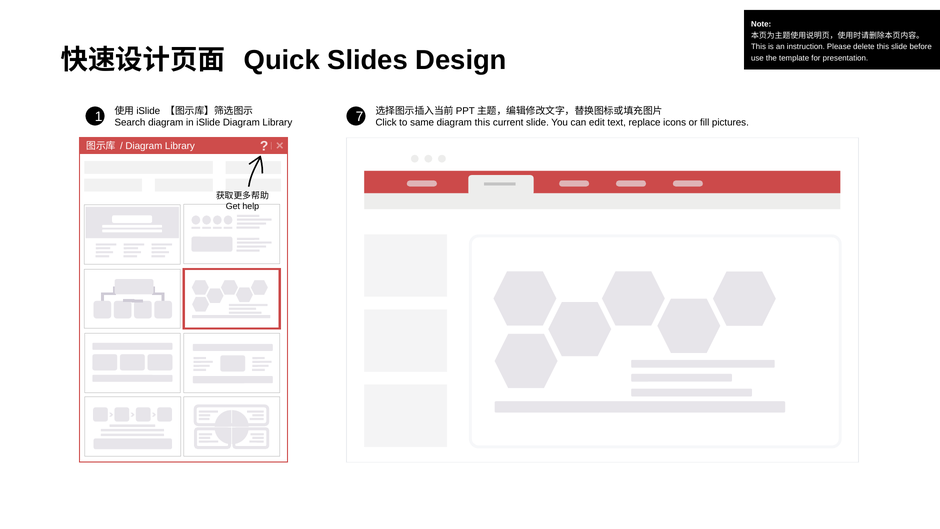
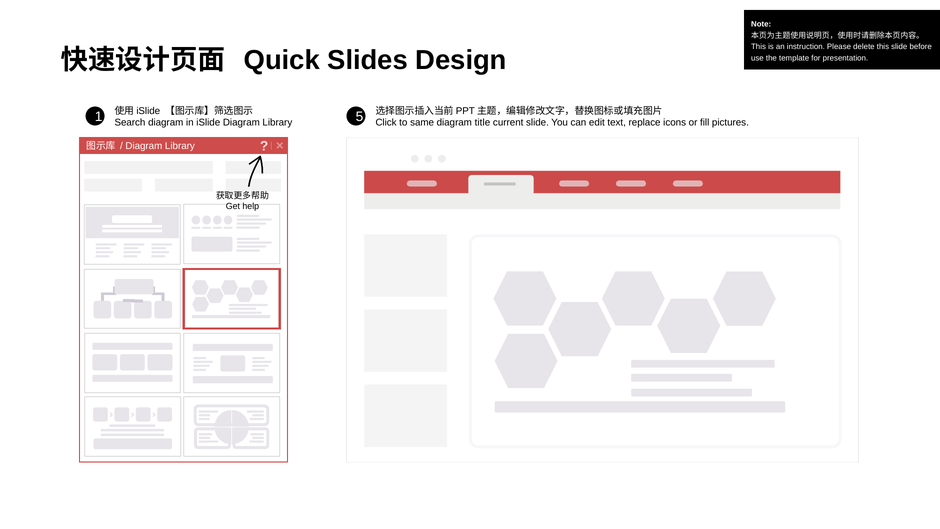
7: 7 -> 5
diagram this: this -> title
